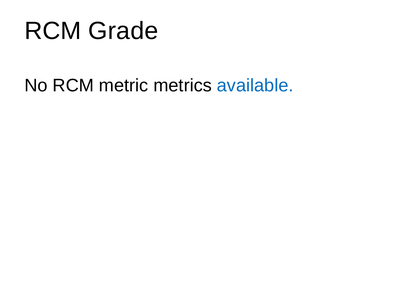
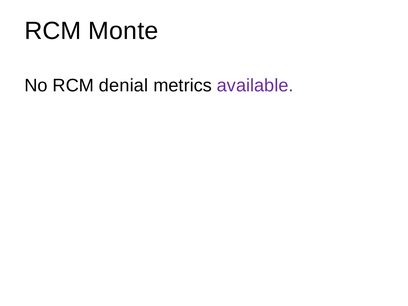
Grade: Grade -> Monte
metric: metric -> denial
available colour: blue -> purple
